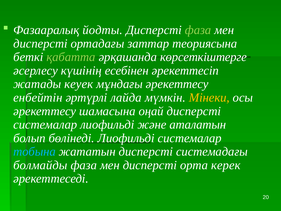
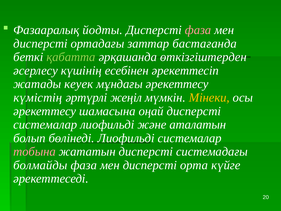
фаза at (198, 30) colour: light green -> pink
теориясына: теориясына -> бастағанда
көрсеткіштерге: көрсеткіштерге -> өткізгіштерден
енбейтін: енбейтін -> күмістің
лайда: лайда -> жеңіл
тобына colour: light blue -> pink
керек: керек -> күйге
